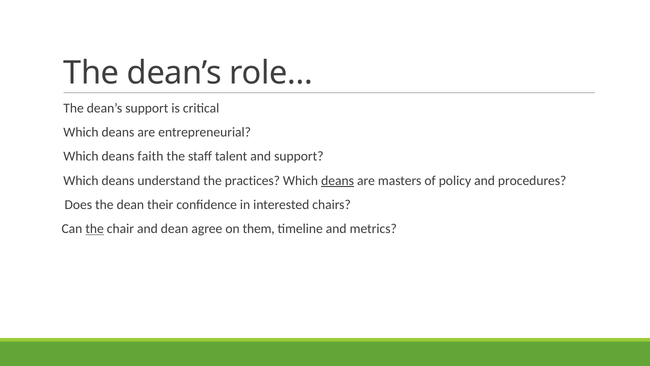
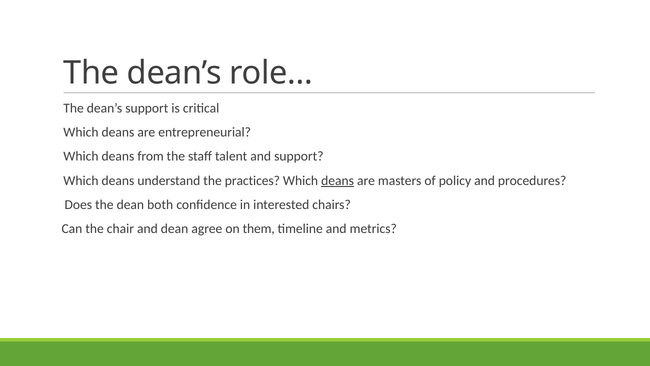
faith: faith -> from
their: their -> both
the at (95, 229) underline: present -> none
